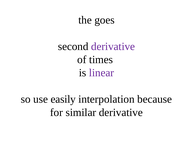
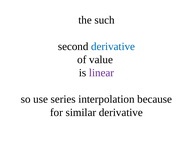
goes: goes -> such
derivative at (113, 46) colour: purple -> blue
times: times -> value
easily: easily -> series
